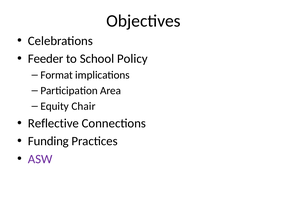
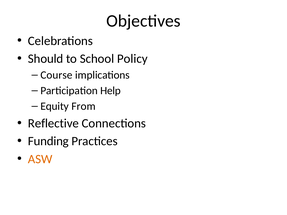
Feeder: Feeder -> Should
Format: Format -> Course
Area: Area -> Help
Chair: Chair -> From
ASW colour: purple -> orange
